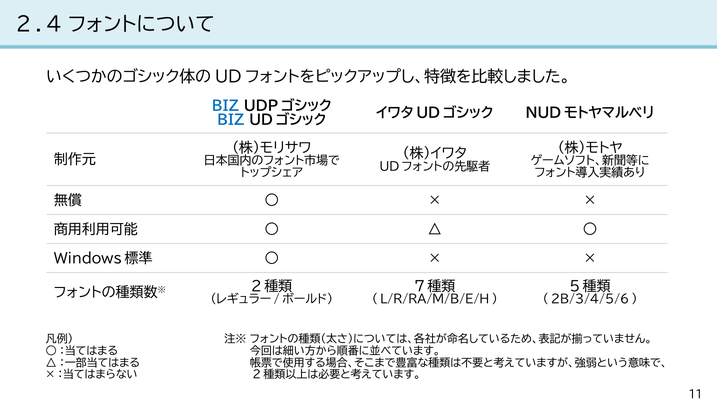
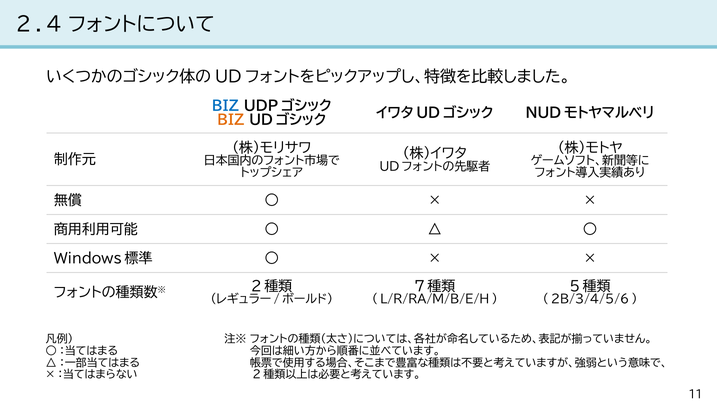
BIZ at (231, 120) colour: blue -> orange
